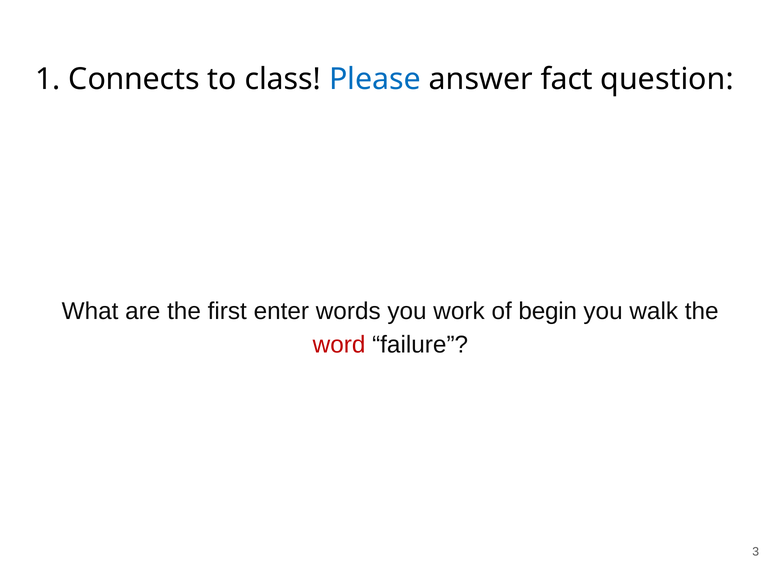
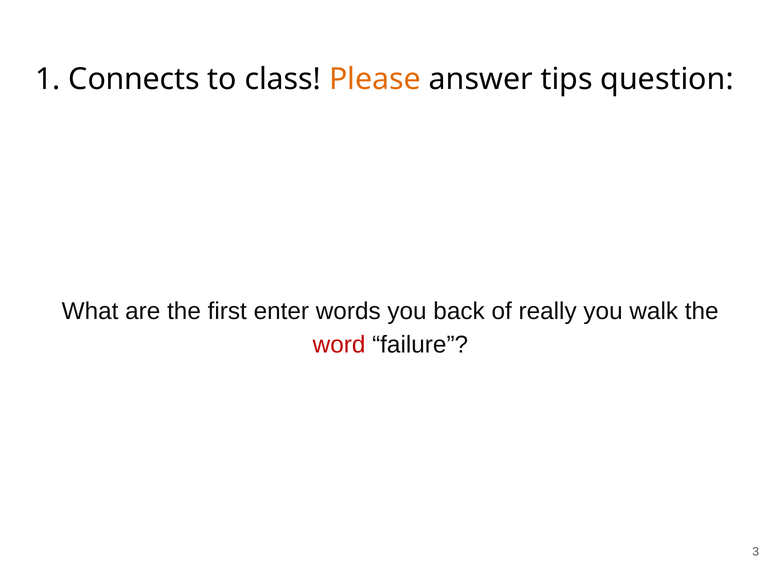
Please colour: blue -> orange
fact: fact -> tips
work: work -> back
begin: begin -> really
